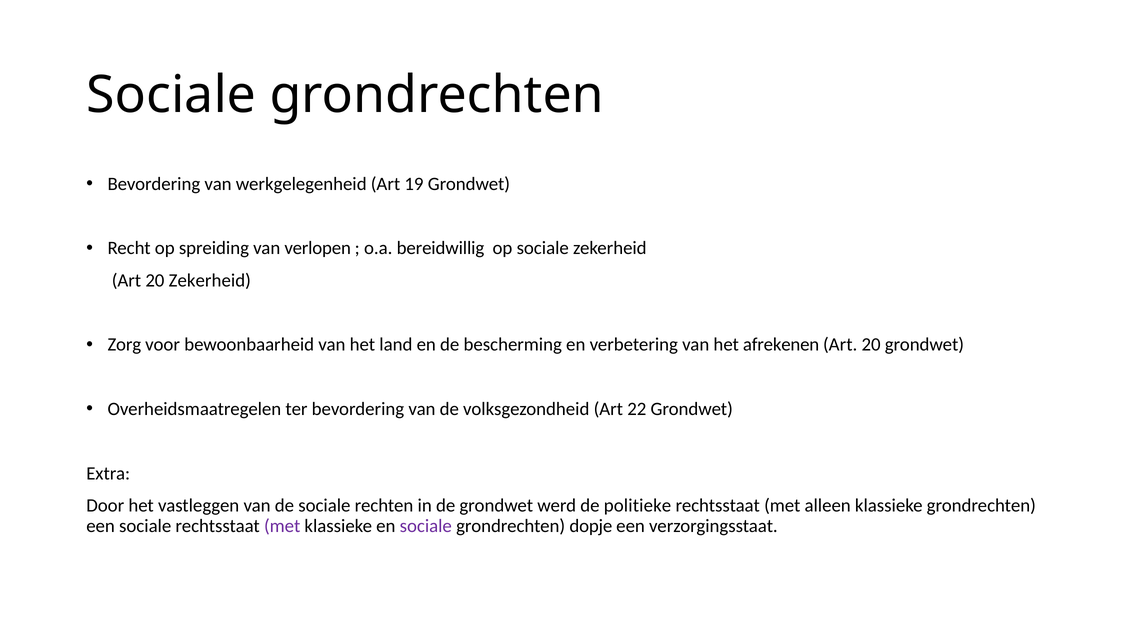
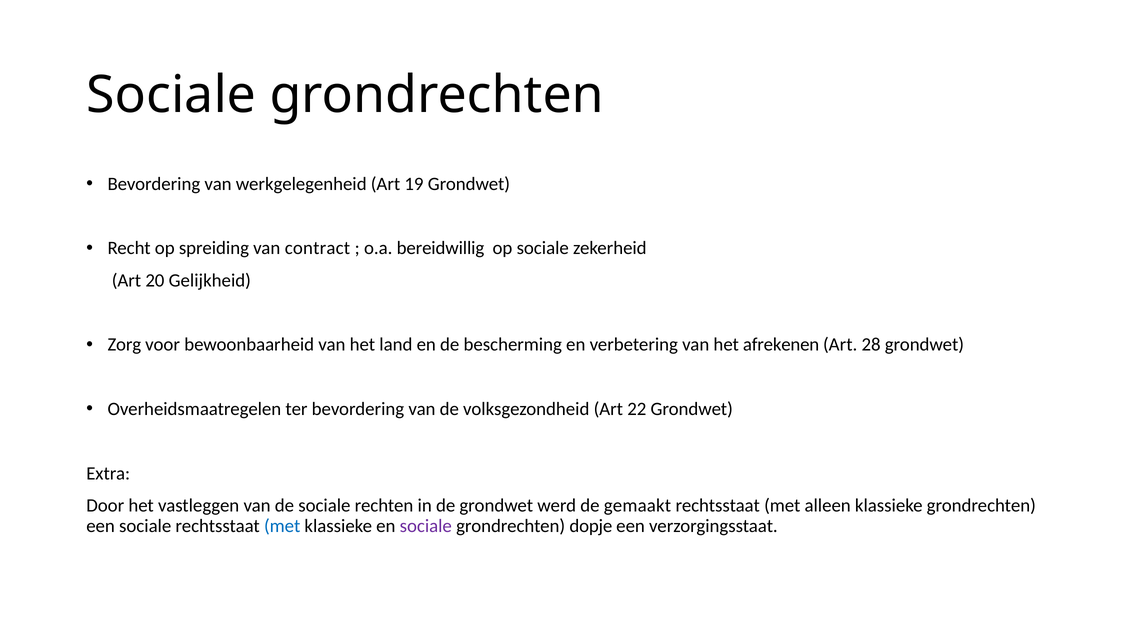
verlopen: verlopen -> contract
20 Zekerheid: Zekerheid -> Gelijkheid
20 at (871, 345): 20 -> 28
politieke: politieke -> gemaakt
met at (282, 526) colour: purple -> blue
